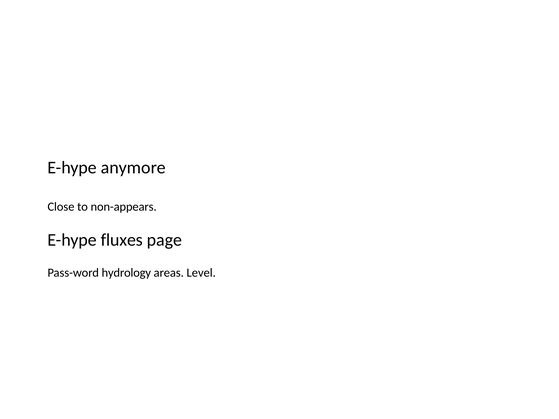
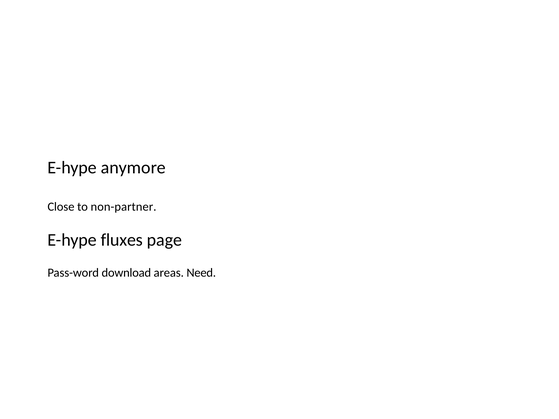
non-appears: non-appears -> non-partner
hydrology: hydrology -> download
Level: Level -> Need
